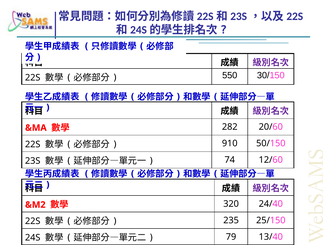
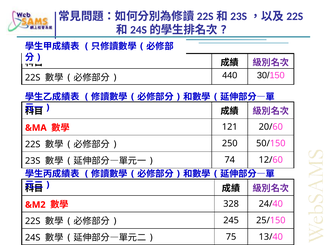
550: 550 -> 440
282: 282 -> 121
910: 910 -> 250
320: 320 -> 328
235: 235 -> 245
79: 79 -> 75
